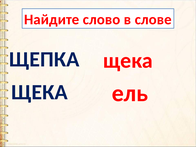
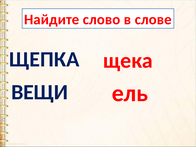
ЩЕКА at (39, 92): ЩЕКА -> ВЕЩИ
